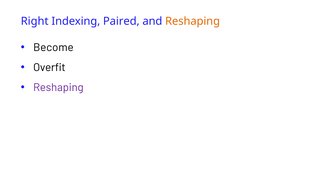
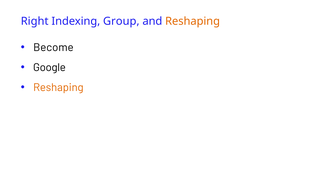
Paired: Paired -> Group
Overfit: Overfit -> Google
Reshaping at (58, 87) colour: purple -> orange
